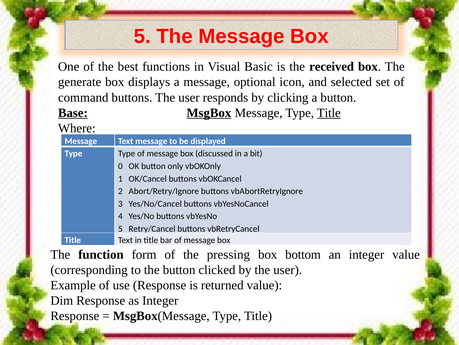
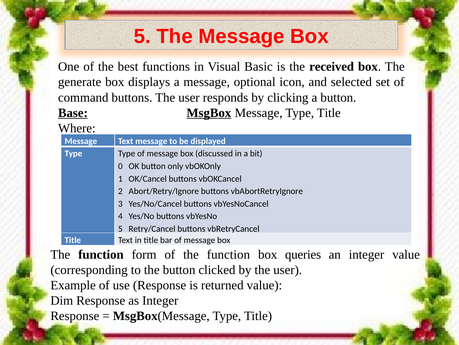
Title at (329, 113) underline: present -> none
of the pressing: pressing -> function
bottom: bottom -> queries
